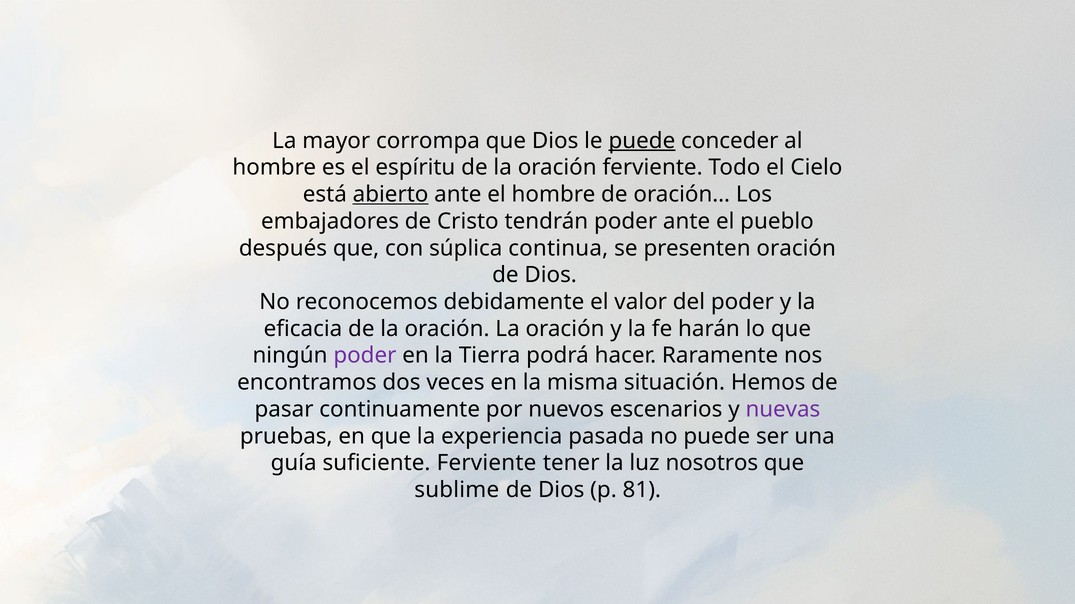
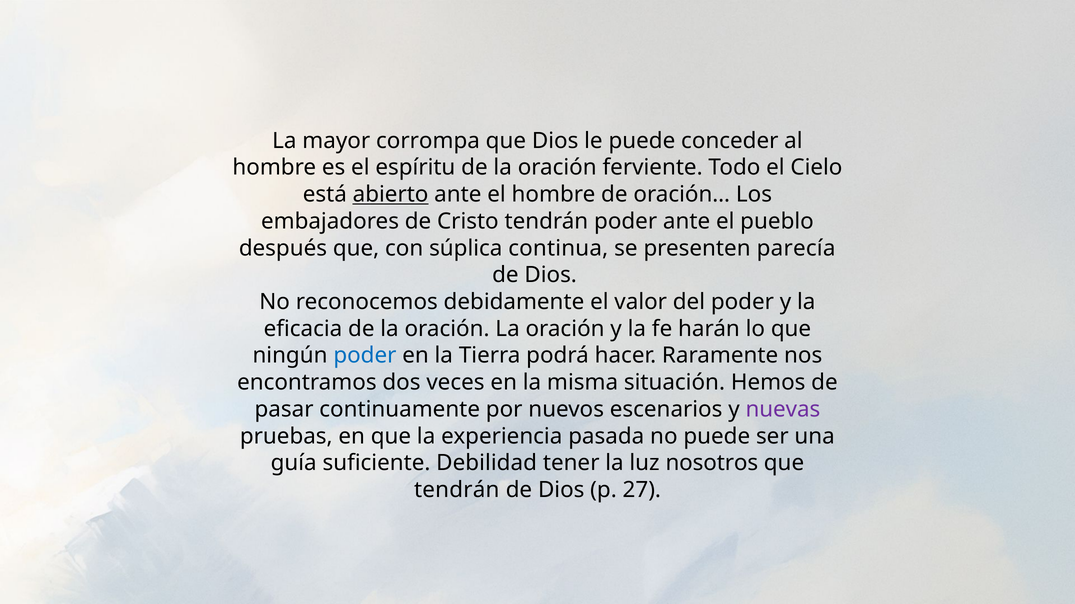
puede at (642, 141) underline: present -> none
presenten oración: oración -> parecía
poder at (365, 356) colour: purple -> blue
suficiente Ferviente: Ferviente -> Debilidad
sublime at (457, 490): sublime -> tendrán
81: 81 -> 27
